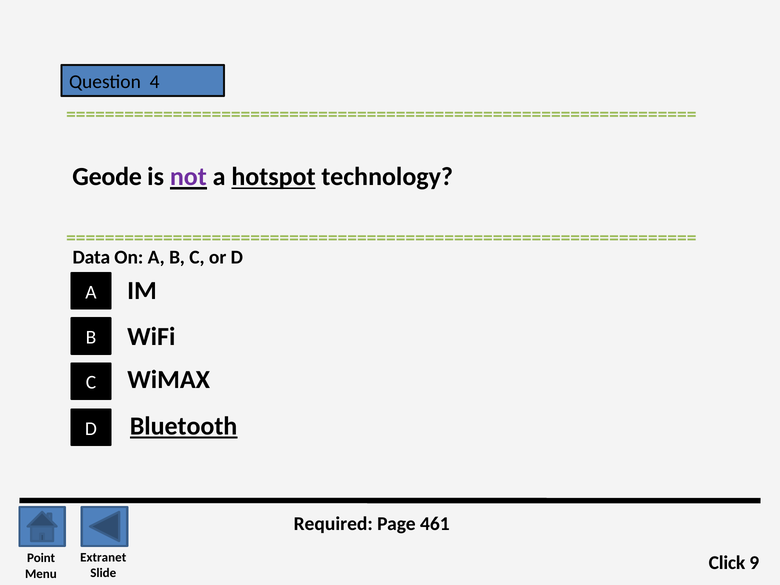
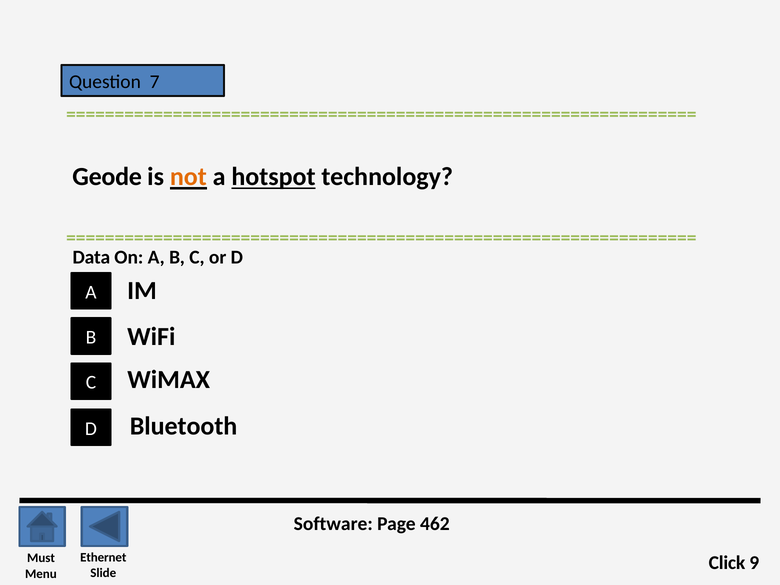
4: 4 -> 7
not colour: purple -> orange
Bluetooth underline: present -> none
Required: Required -> Software
461: 461 -> 462
Extranet: Extranet -> Ethernet
Point: Point -> Must
